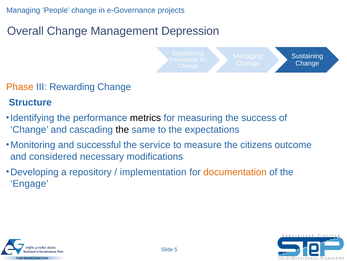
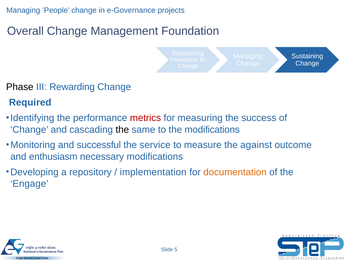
Management Depression: Depression -> Foundation
Phase colour: orange -> black
Structure: Structure -> Required
metrics colour: black -> red
the expectations: expectations -> modifications
citizens: citizens -> against
considered: considered -> enthusiasm
